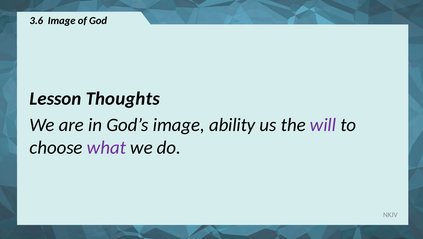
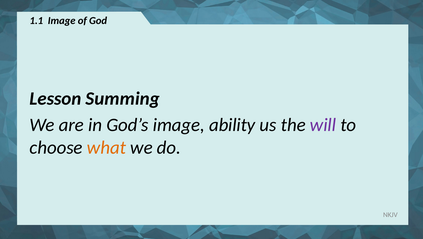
3.6: 3.6 -> 1.1
Thoughts: Thoughts -> Summing
what colour: purple -> orange
